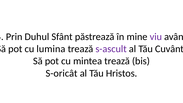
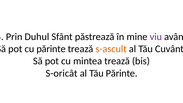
cu lumina: lumina -> părinte
s-ascult colour: purple -> orange
Tău Hristos: Hristos -> Părinte
